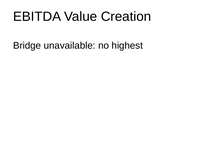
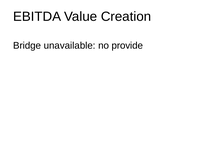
highest: highest -> provide
